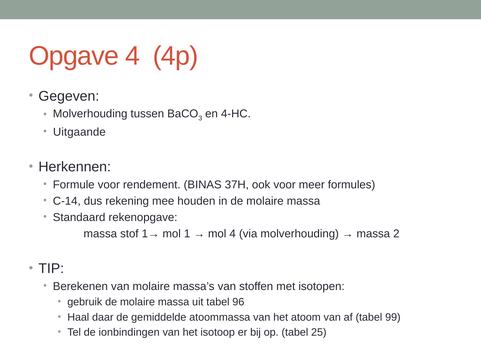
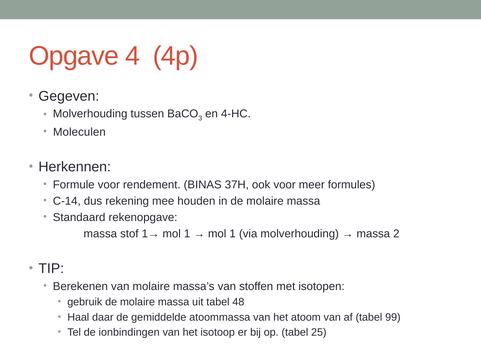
Uitgaande: Uitgaande -> Moleculen
4 at (233, 233): 4 -> 1
96: 96 -> 48
